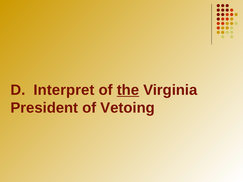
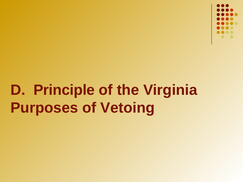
Interpret: Interpret -> Principle
the underline: present -> none
President: President -> Purposes
